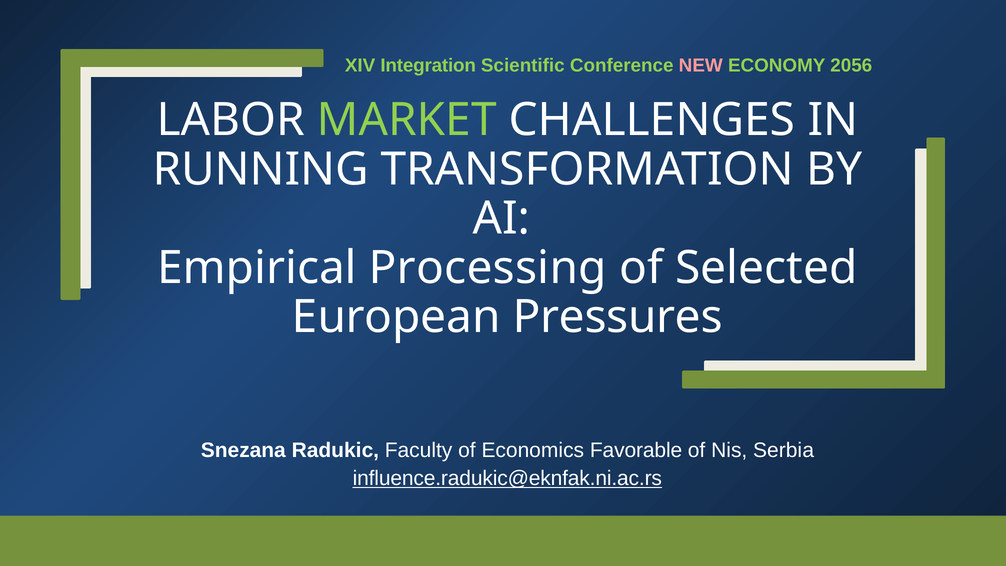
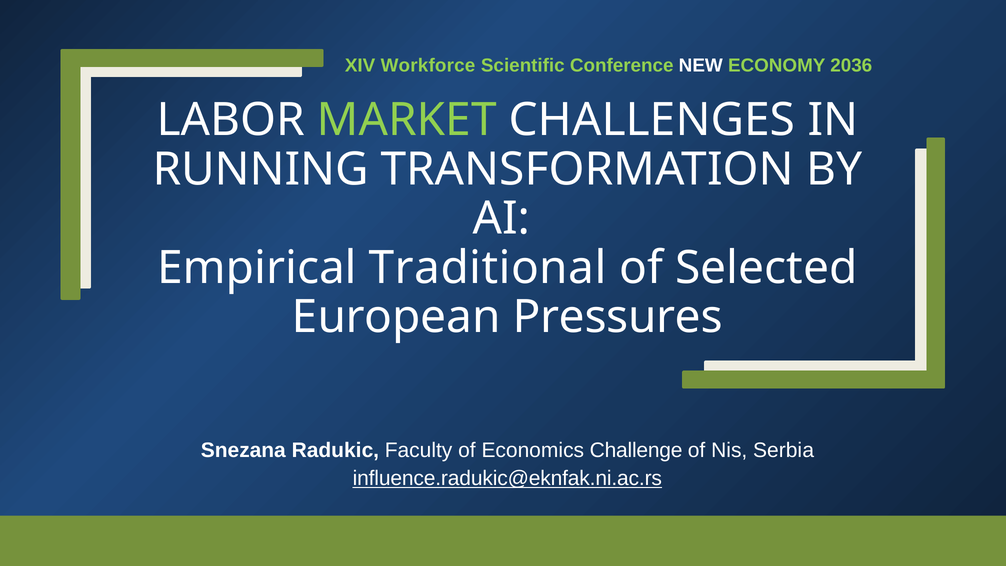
Integration: Integration -> Workforce
NEW colour: pink -> white
2056: 2056 -> 2036
Processing: Processing -> Traditional
Favorable: Favorable -> Challenge
